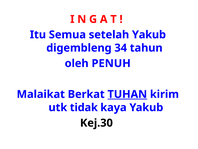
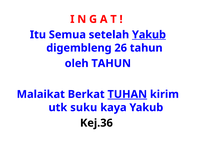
Yakub at (149, 35) underline: none -> present
34: 34 -> 26
oleh PENUH: PENUH -> TAHUN
tidak: tidak -> suku
Kej.30: Kej.30 -> Kej.36
